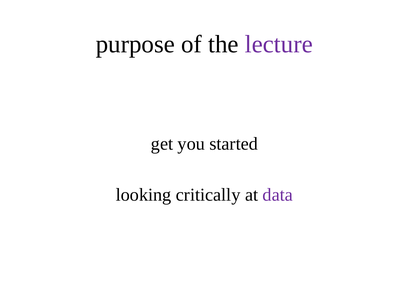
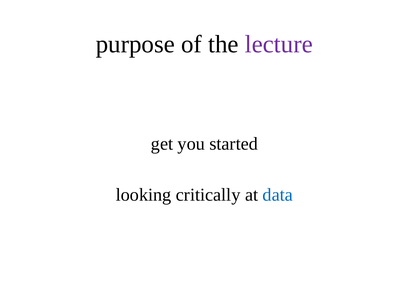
data colour: purple -> blue
